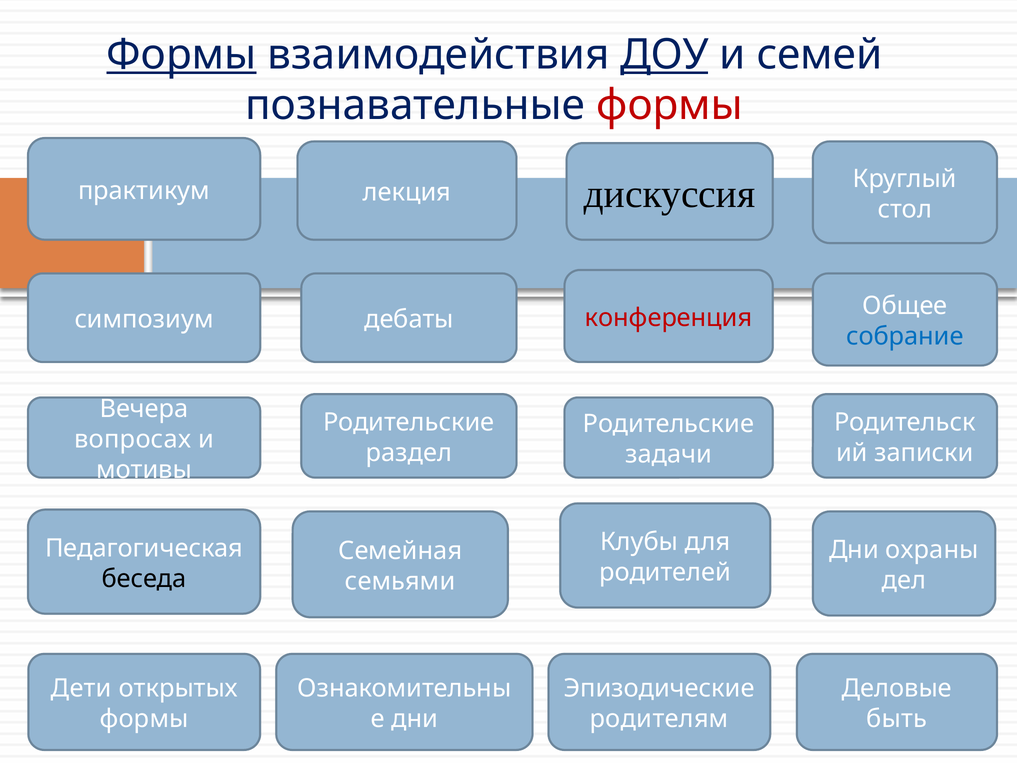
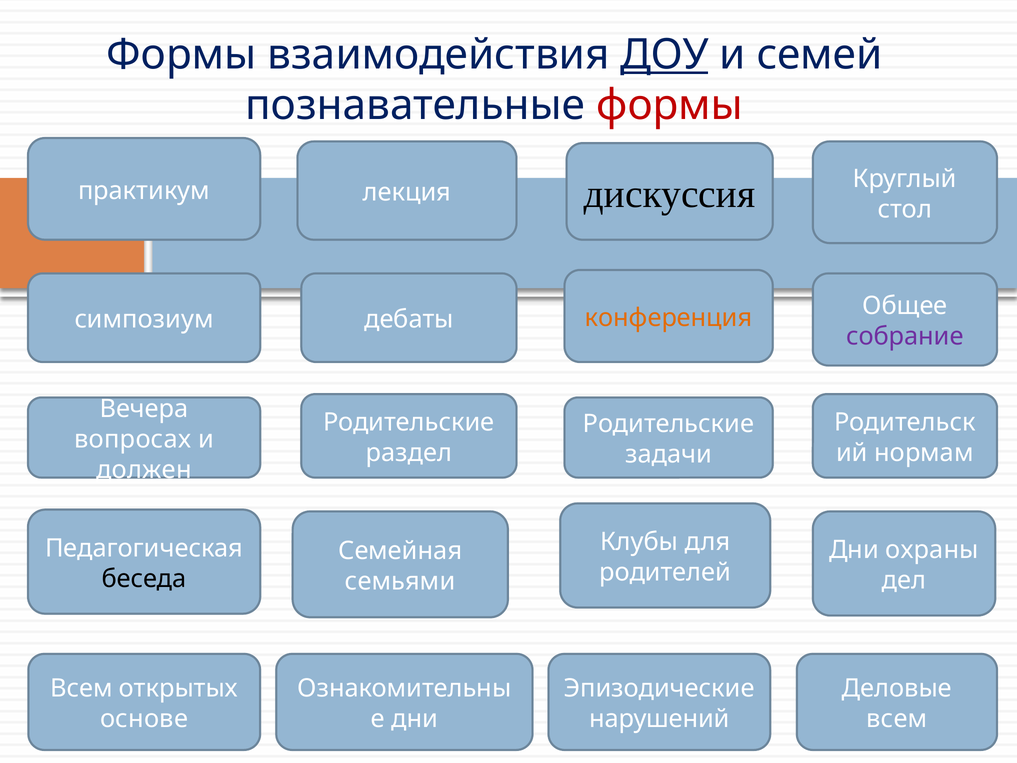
Формы at (181, 55) underline: present -> none
конференция colour: red -> orange
собрание colour: blue -> purple
записки: записки -> нормам
мотивы: мотивы -> должен
Дети at (81, 688): Дети -> Всем
формы at (144, 719): формы -> основе
родителям: родителям -> нарушений
быть at (897, 719): быть -> всем
